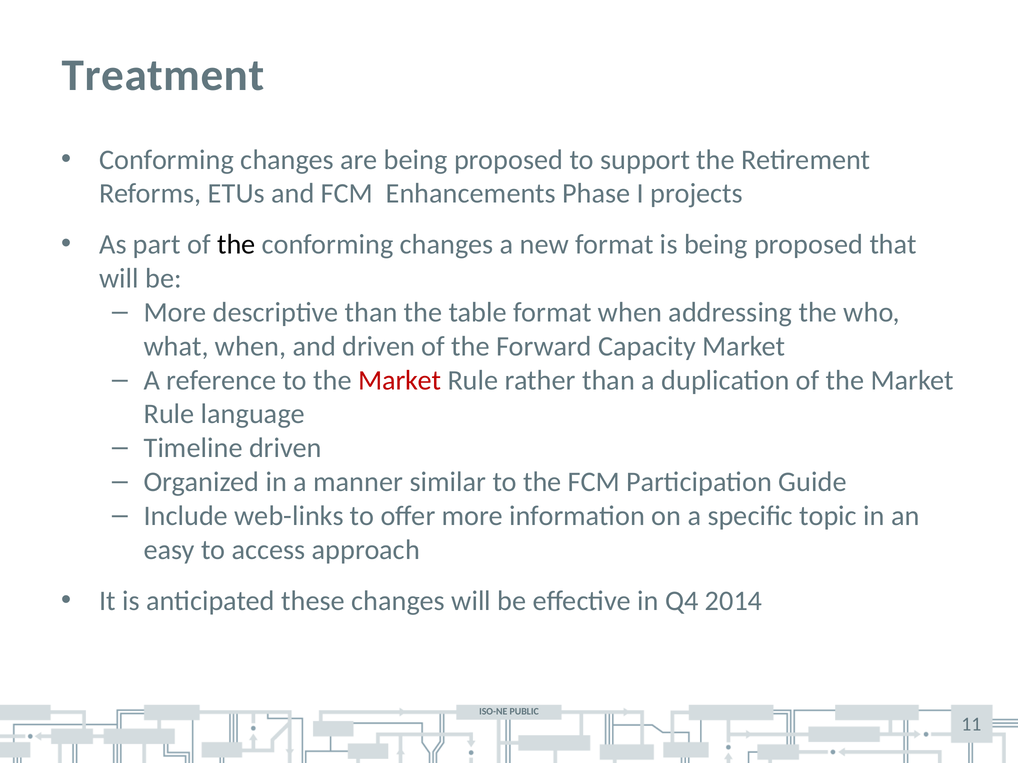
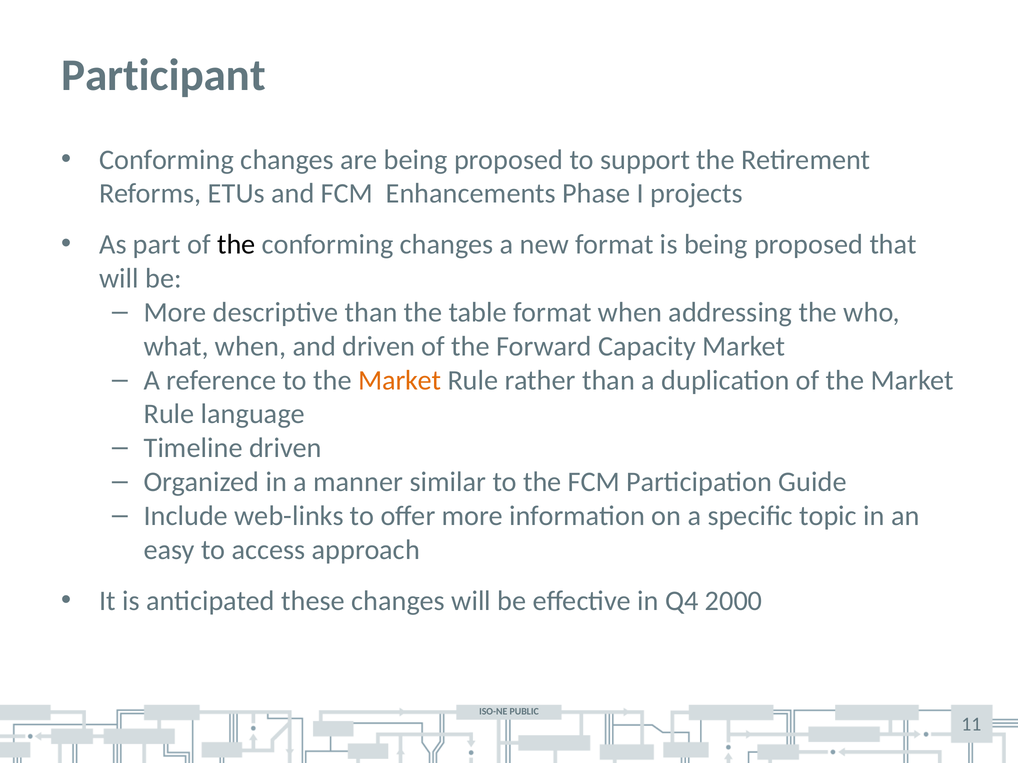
Treatment: Treatment -> Participant
Market at (400, 380) colour: red -> orange
2014: 2014 -> 2000
